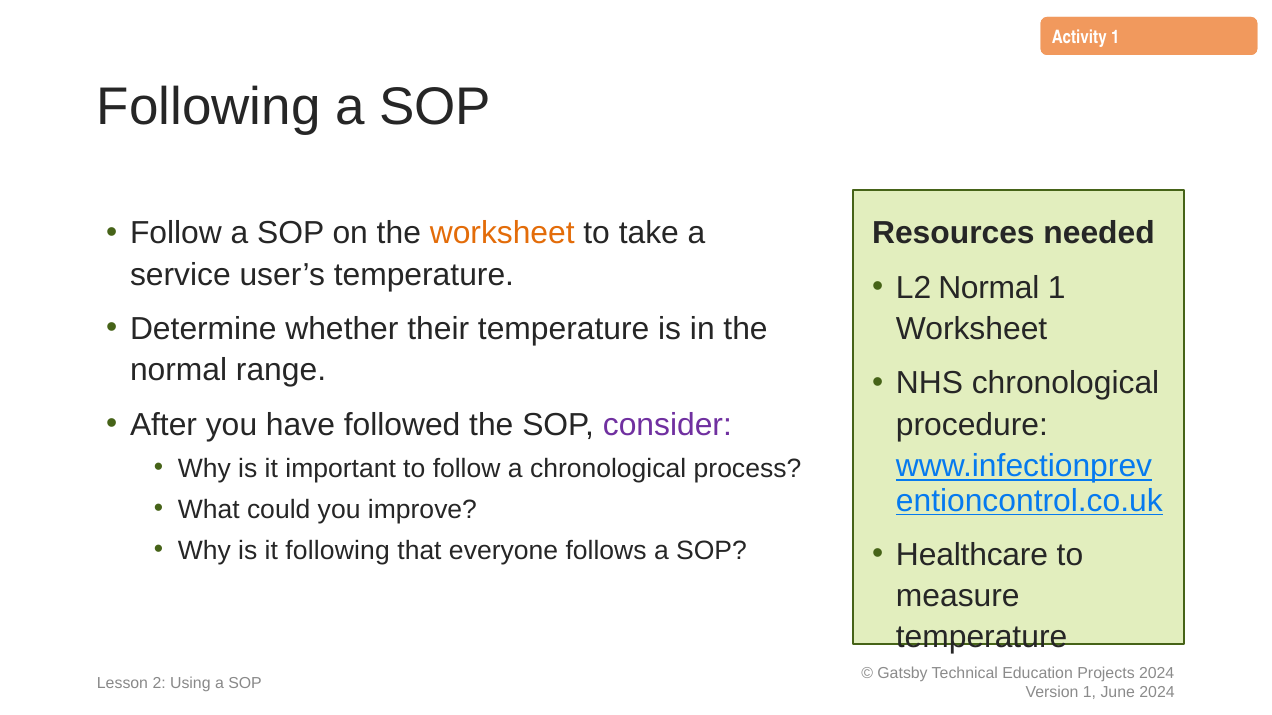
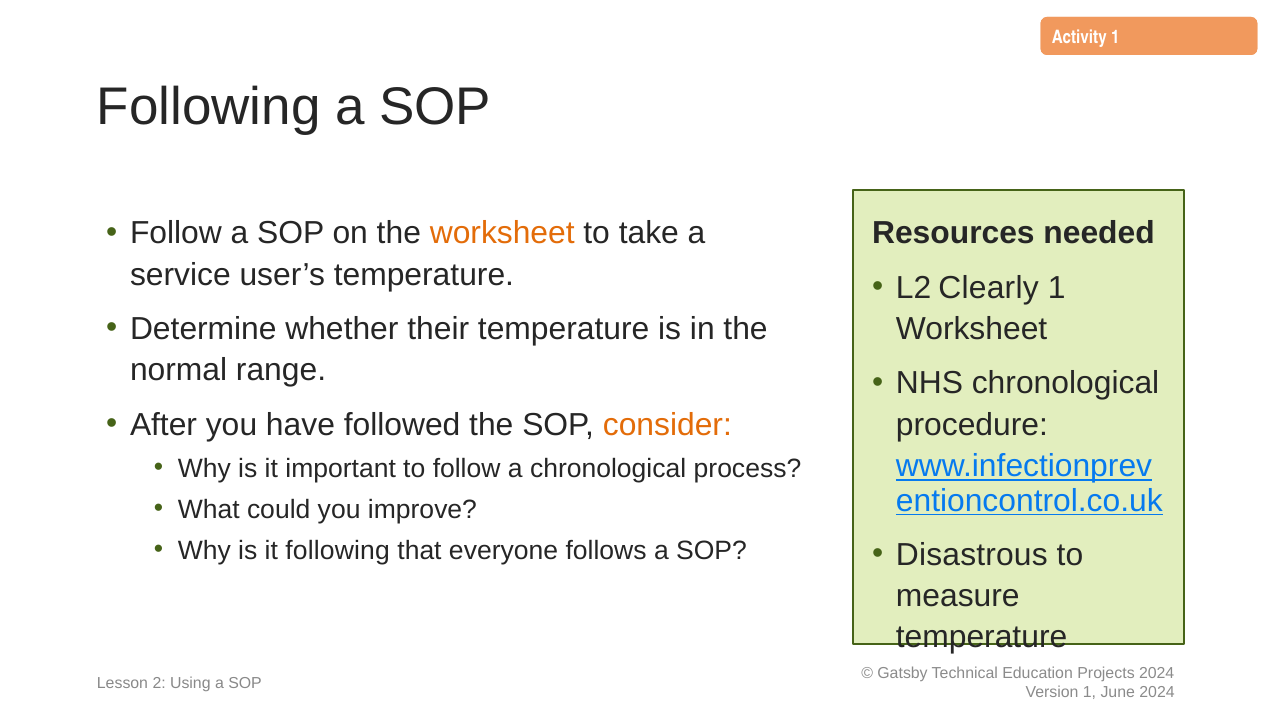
L2 Normal: Normal -> Clearly
consider colour: purple -> orange
Healthcare: Healthcare -> Disastrous
